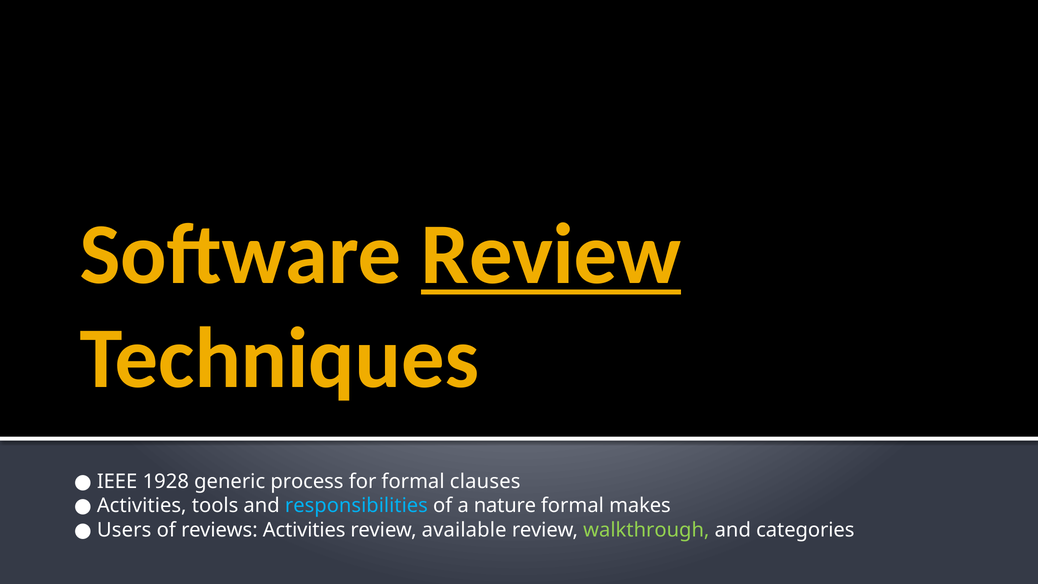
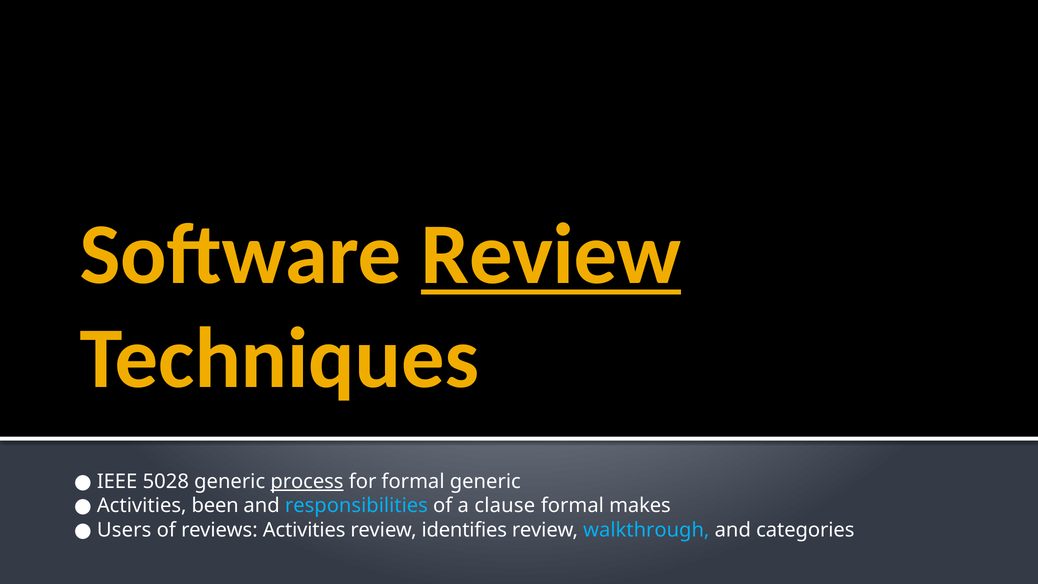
1928: 1928 -> 5028
process underline: none -> present
formal clauses: clauses -> generic
tools: tools -> been
nature: nature -> clause
available: available -> identifies
walkthrough colour: light green -> light blue
